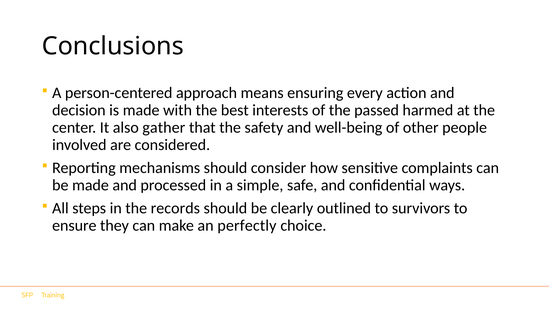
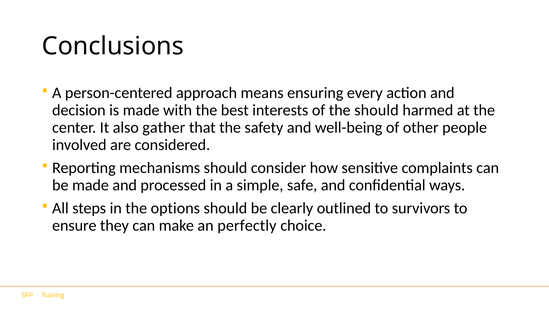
the passed: passed -> should
records: records -> options
